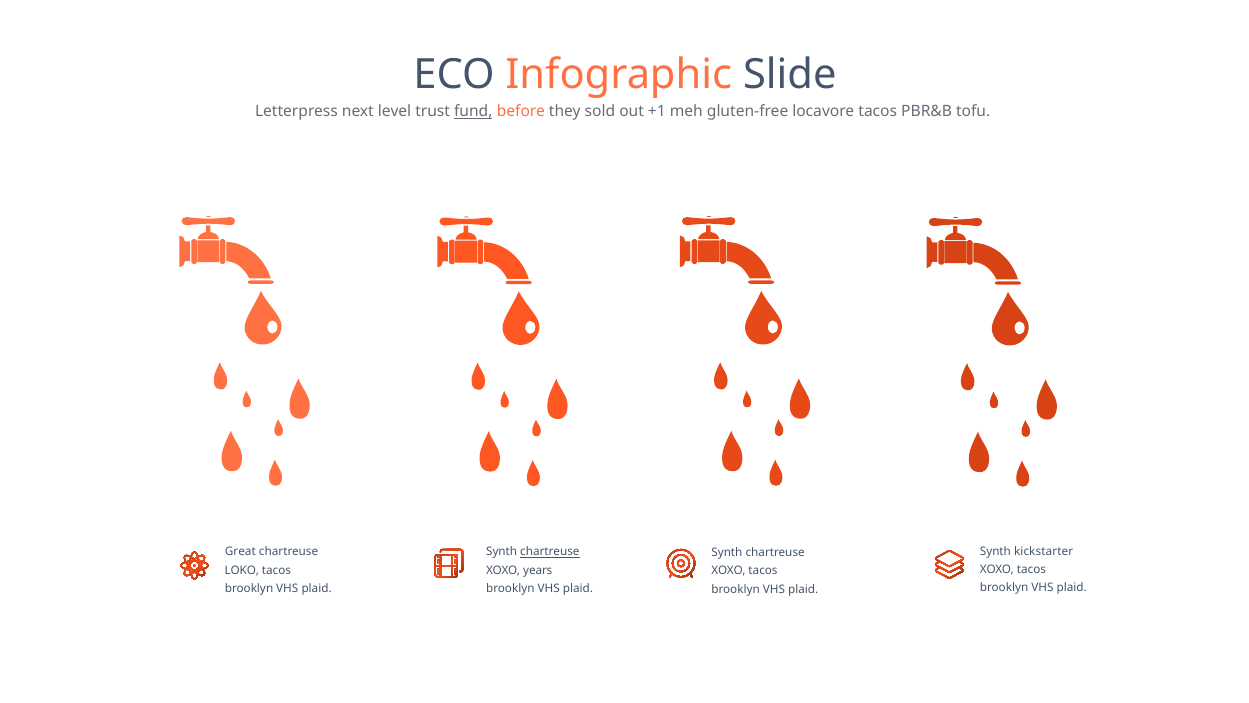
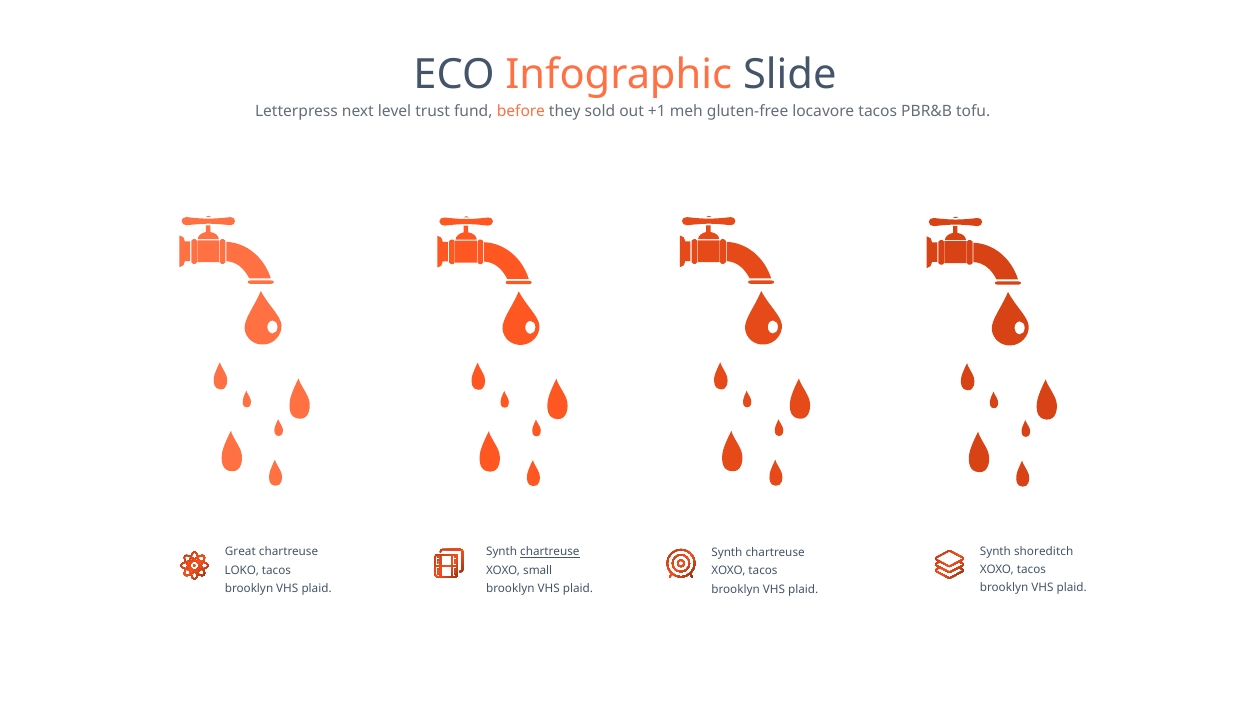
fund underline: present -> none
kickstarter: kickstarter -> shoreditch
years: years -> small
